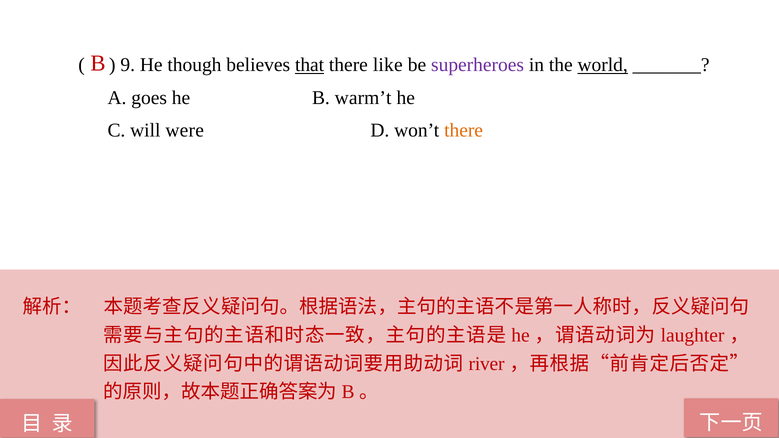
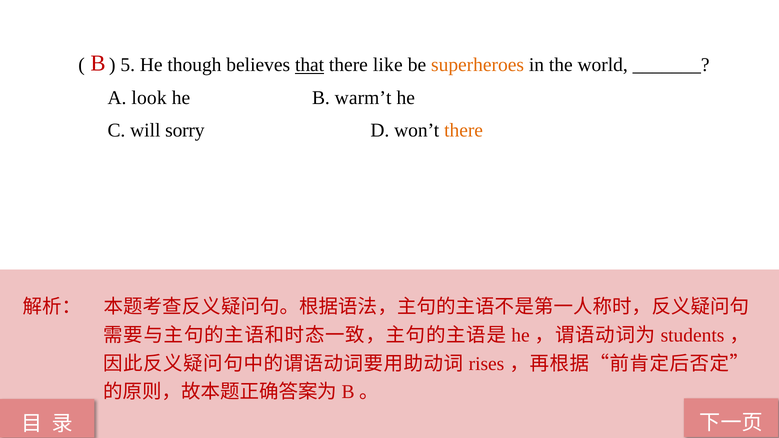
9: 9 -> 5
superheroes colour: purple -> orange
world underline: present -> none
goes: goes -> look
were: were -> sorry
laughter: laughter -> students
river: river -> rises
